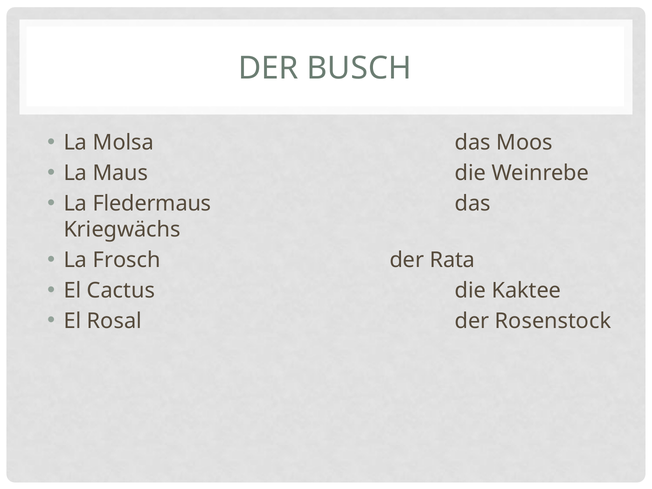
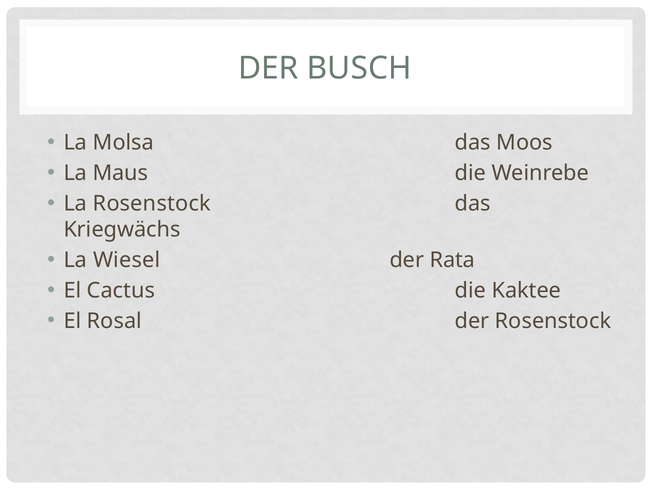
La Fledermaus: Fledermaus -> Rosenstock
Frosch: Frosch -> Wiesel
